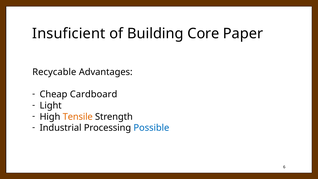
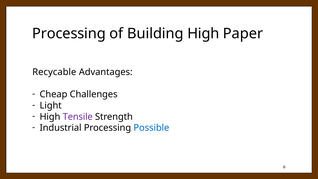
Insuficient at (69, 33): Insuficient -> Processing
Building Core: Core -> High
Cardboard: Cardboard -> Challenges
Tensile colour: orange -> purple
